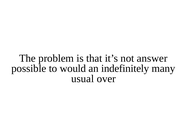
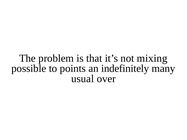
answer: answer -> mixing
would: would -> points
